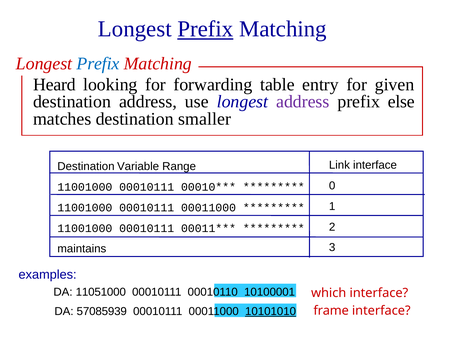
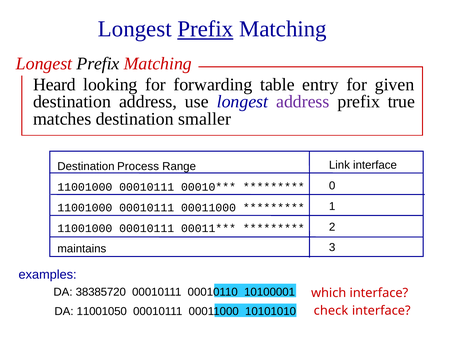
Prefix at (98, 64) colour: blue -> black
else: else -> true
Variable: Variable -> Process
11051000: 11051000 -> 38385720
57085939: 57085939 -> 11001050
10101010 underline: present -> none
frame: frame -> check
